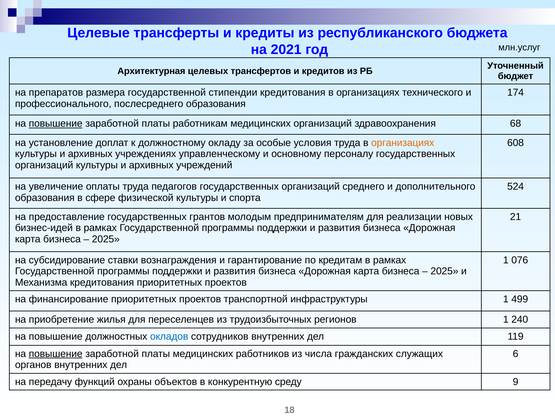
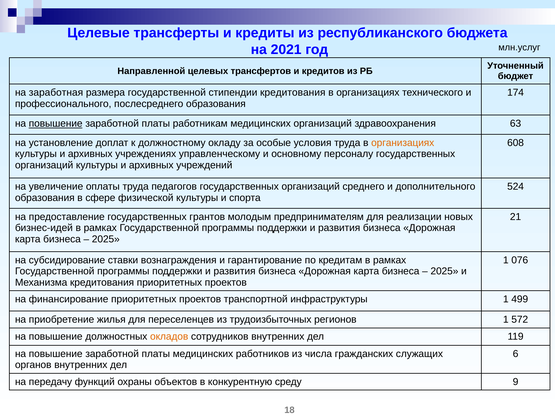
Архитектурная: Архитектурная -> Направленной
препаратов: препаратов -> заработная
68: 68 -> 63
240: 240 -> 572
окладов colour: blue -> orange
повышение at (56, 354) underline: present -> none
